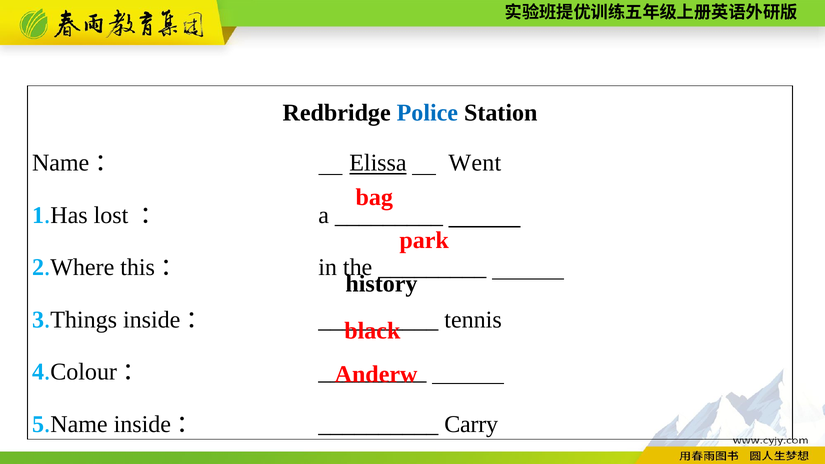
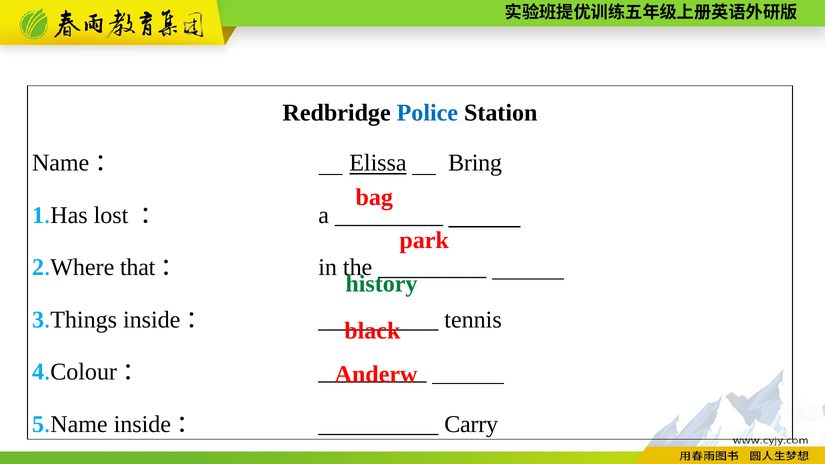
Went: Went -> Bring
this: this -> that
history colour: black -> green
